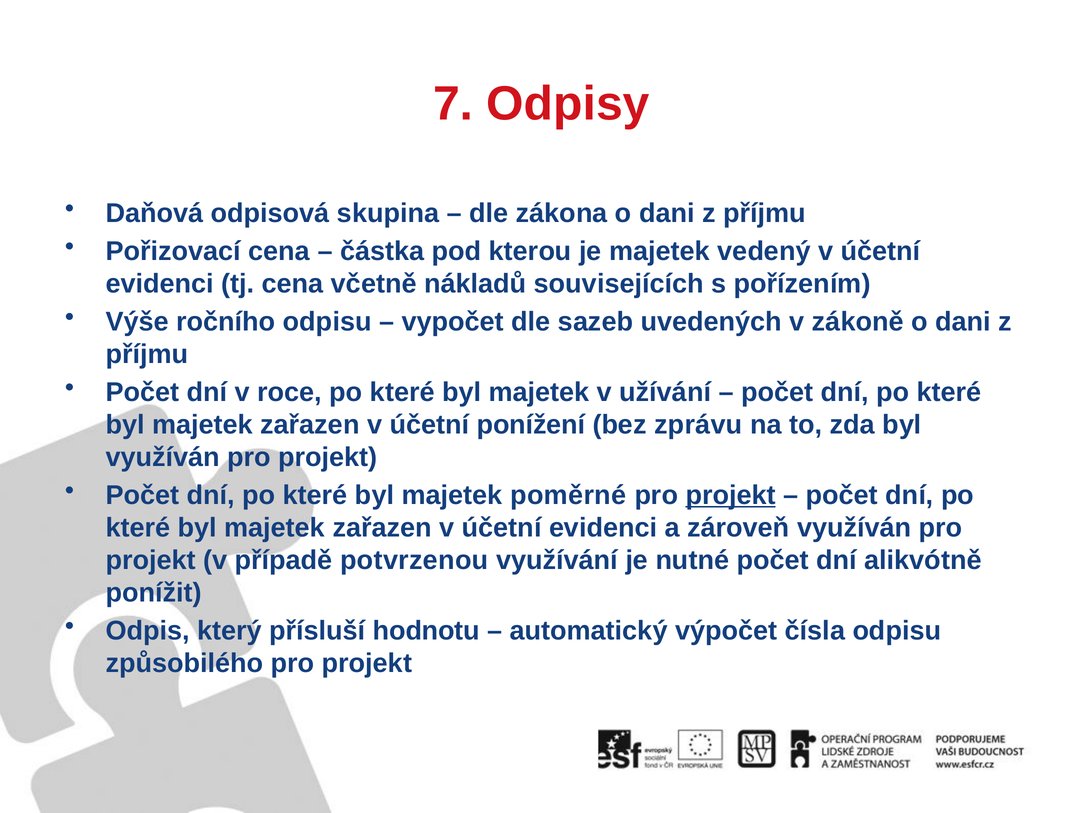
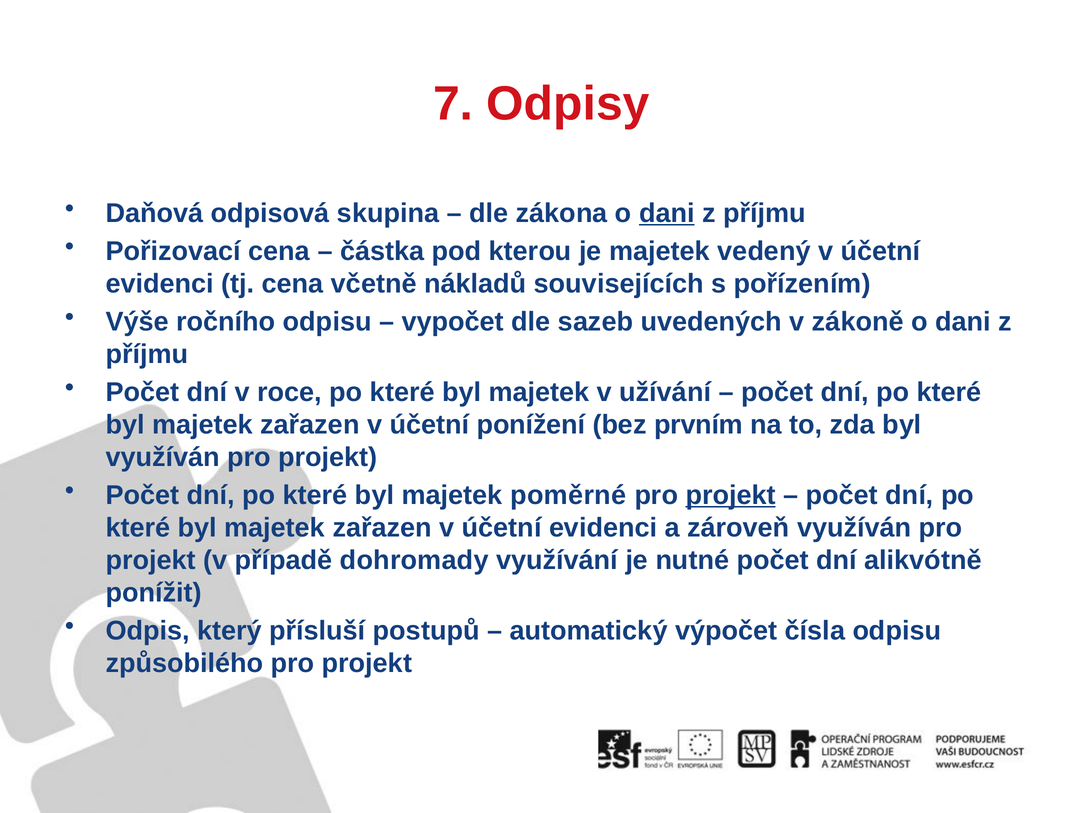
dani at (667, 213) underline: none -> present
zprávu: zprávu -> prvním
potvrzenou: potvrzenou -> dohromady
hodnotu: hodnotu -> postupů
